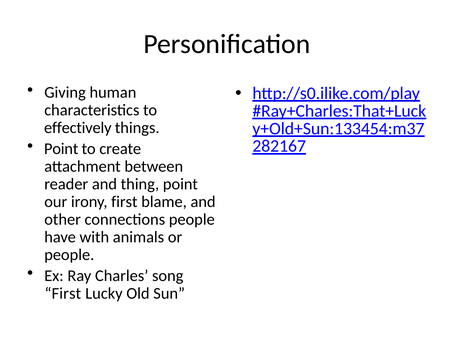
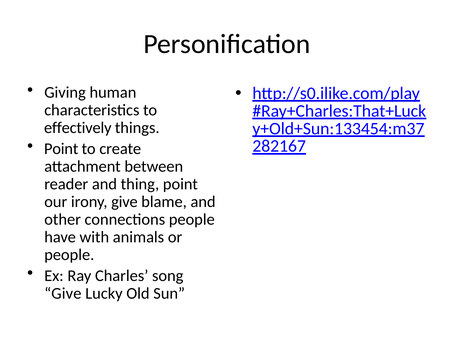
irony first: first -> give
First at (63, 294): First -> Give
